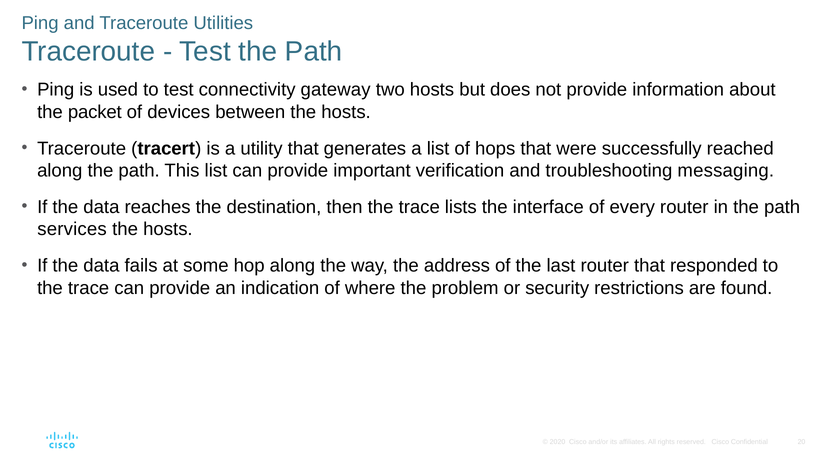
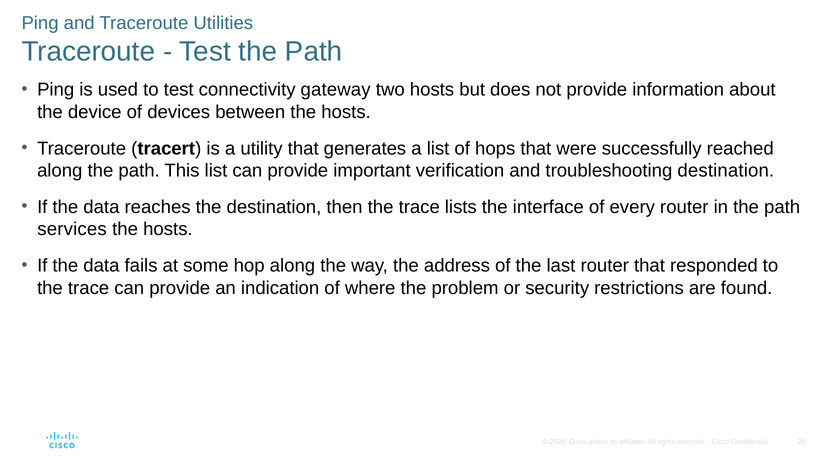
packet: packet -> device
troubleshooting messaging: messaging -> destination
